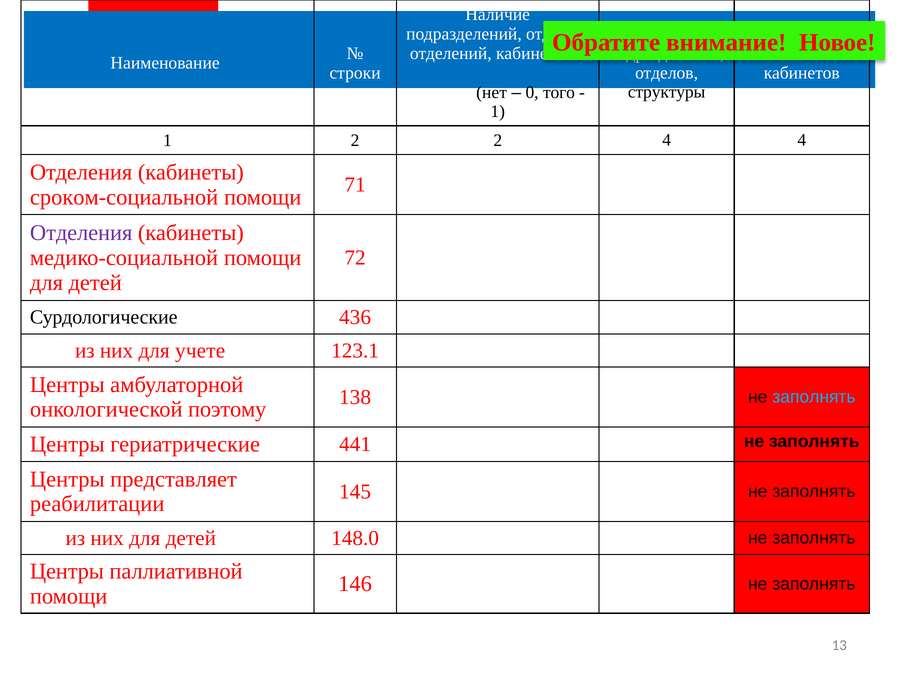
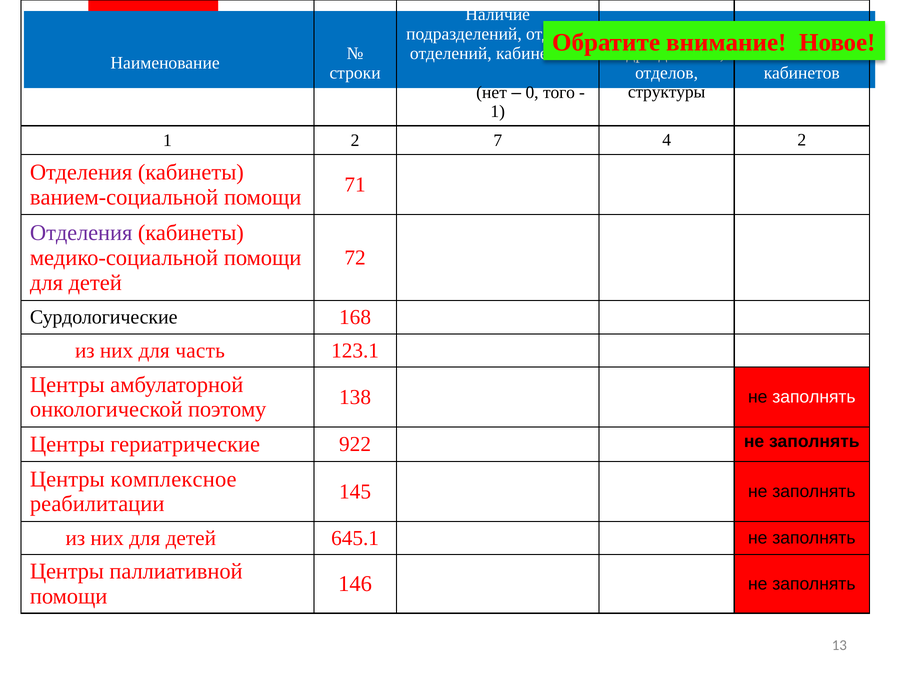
2 2: 2 -> 7
4 4: 4 -> 2
сроком-социальной: сроком-социальной -> ванием-социальной
436: 436 -> 168
учете: учете -> часть
заполнять at (814, 397) colour: light blue -> white
441: 441 -> 922
представляет: представляет -> комплексное
148.0: 148.0 -> 645.1
